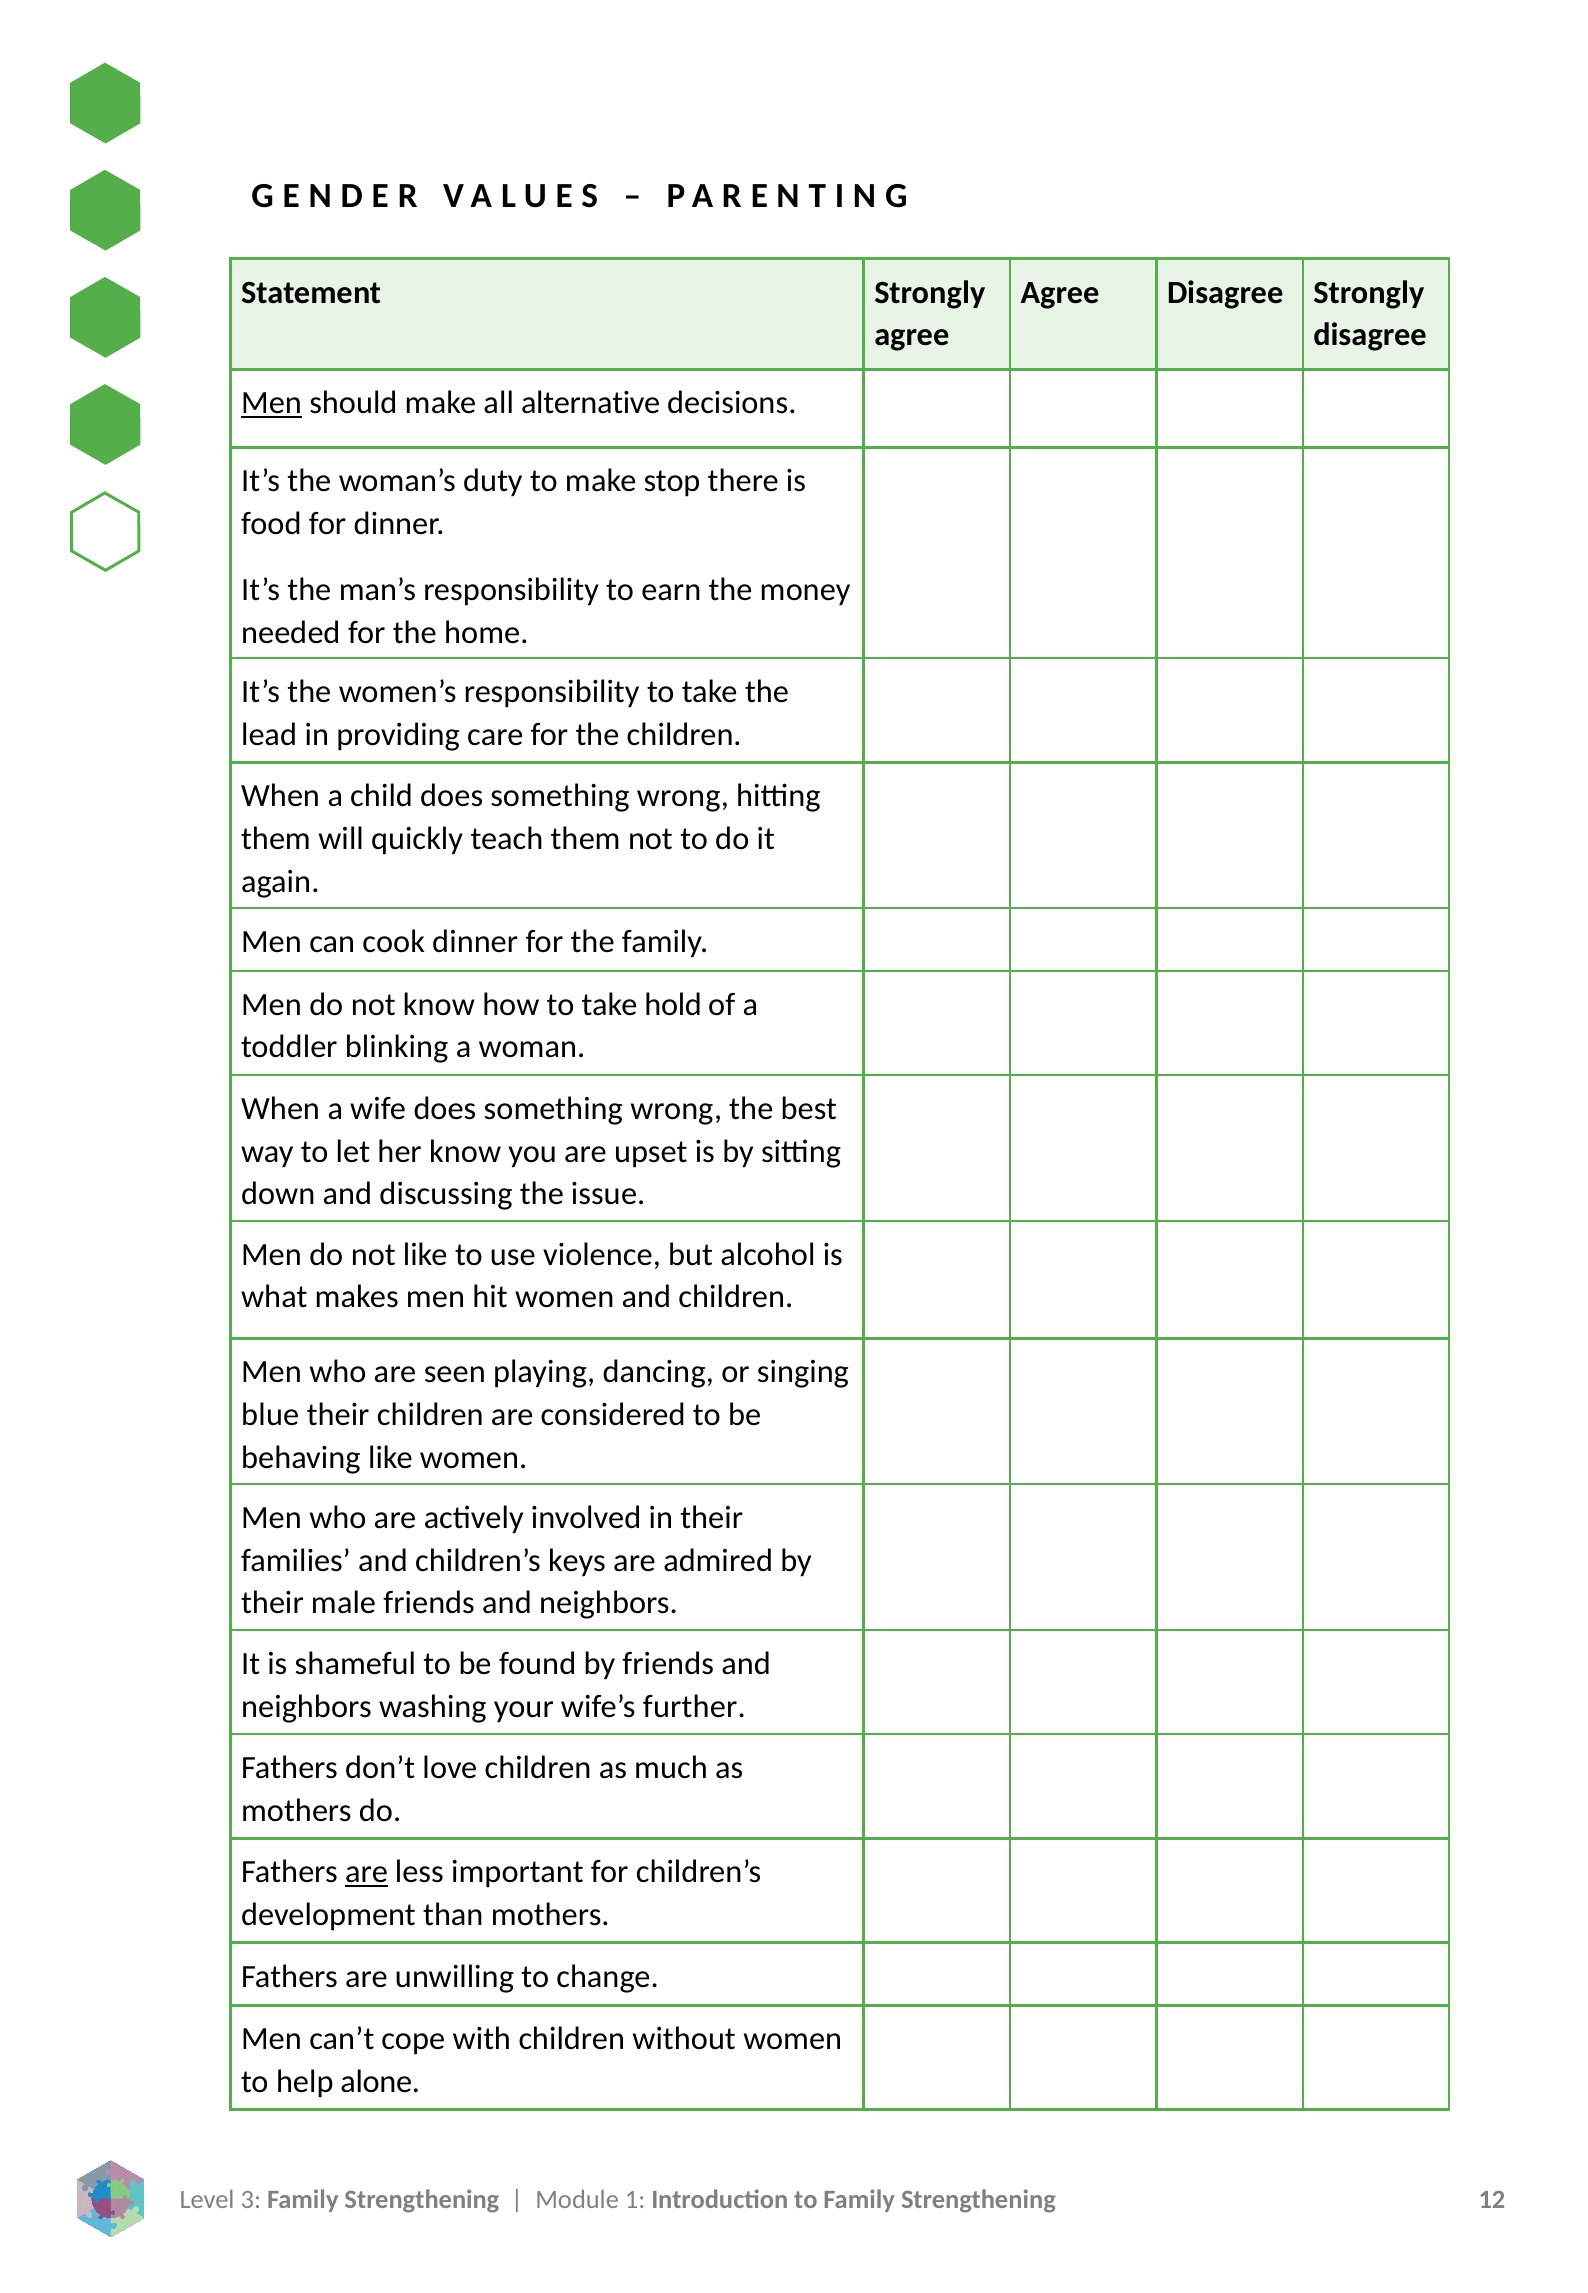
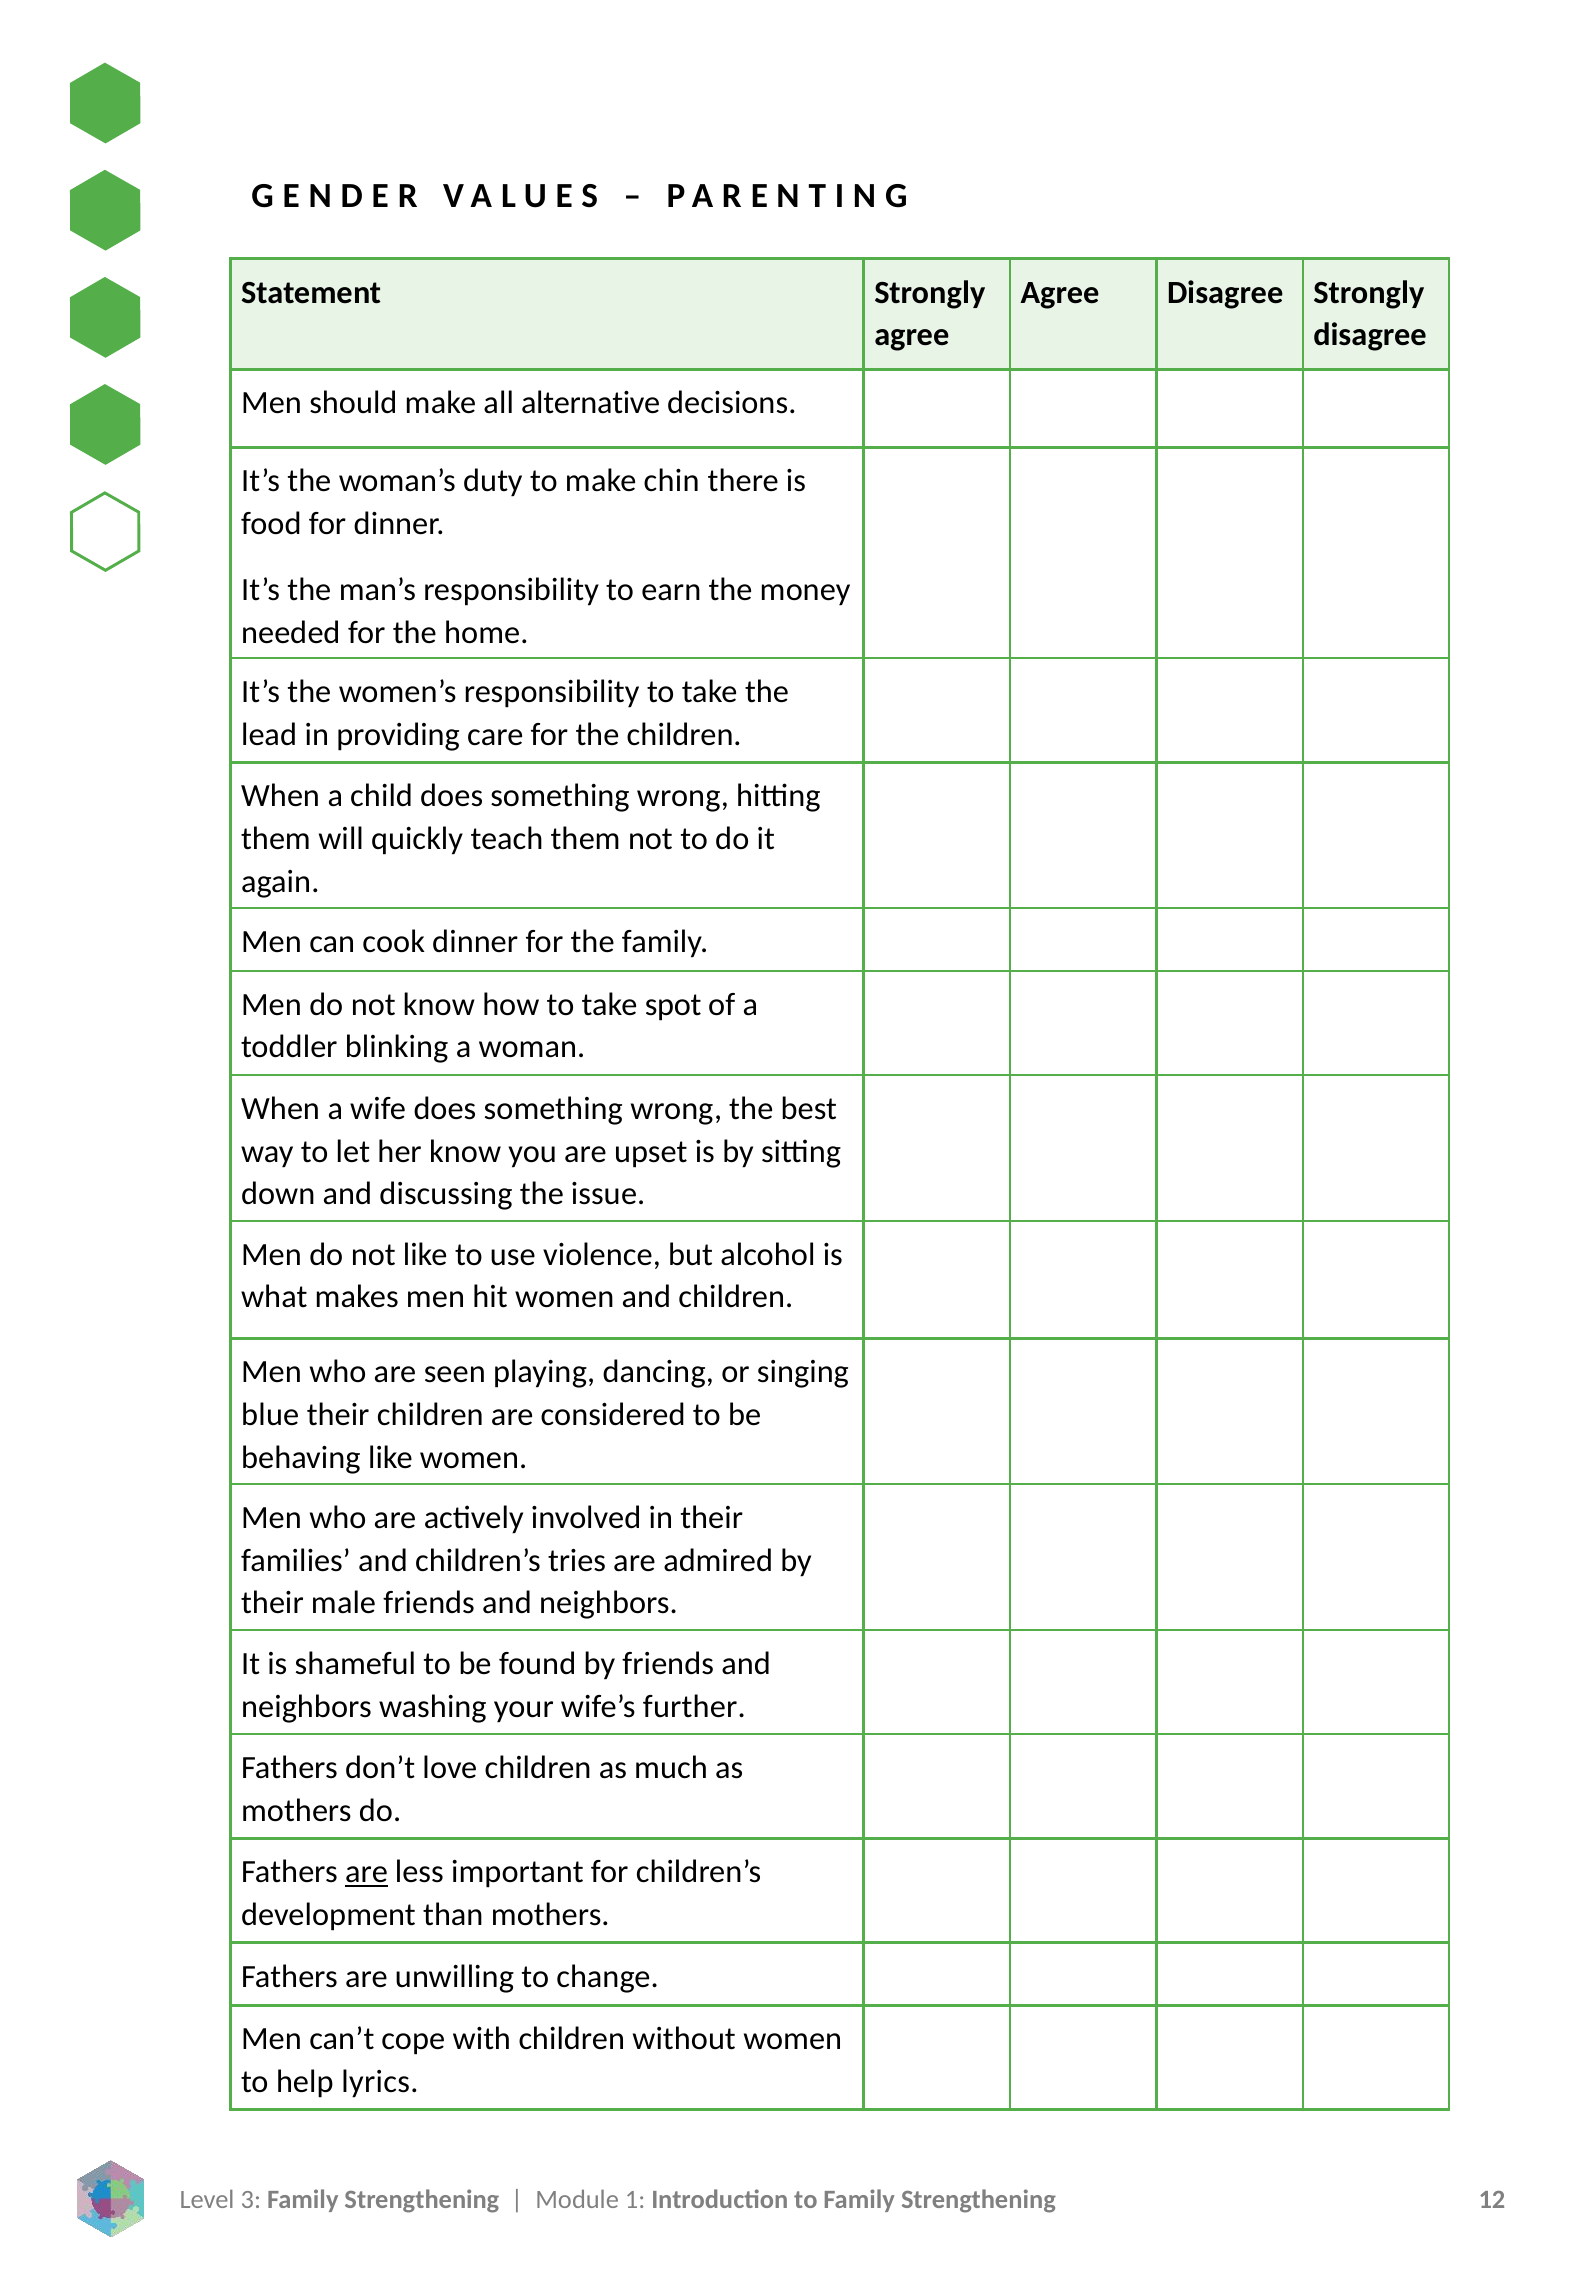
Men at (272, 403) underline: present -> none
stop: stop -> chin
hold: hold -> spot
keys: keys -> tries
alone: alone -> lyrics
